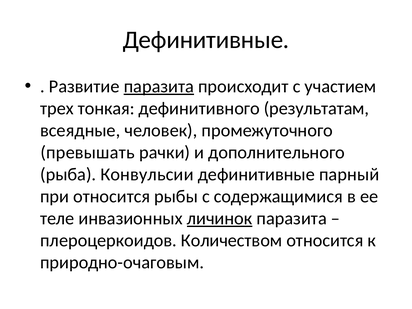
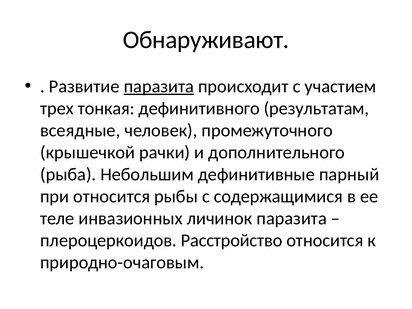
Дефинитивные at (206, 40): Дефинитивные -> Обнаруживают
превышать: превышать -> крышечкой
Конвульсии: Конвульсии -> Небольшим
личинок underline: present -> none
Количеством: Количеством -> Расстройство
